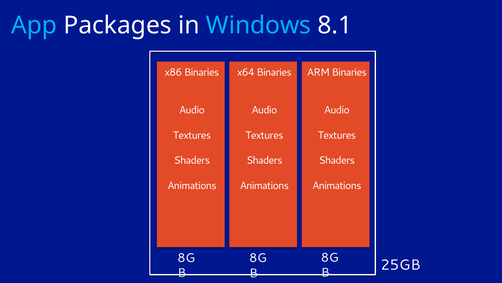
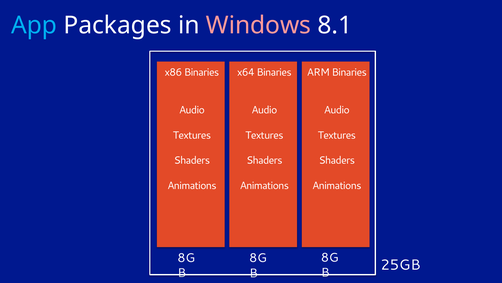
Windows colour: light blue -> pink
